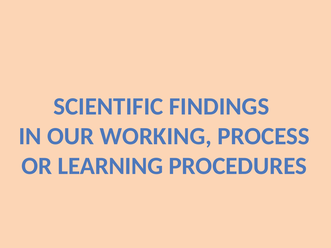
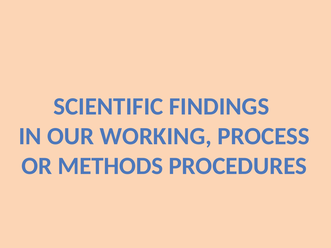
LEARNING: LEARNING -> METHODS
